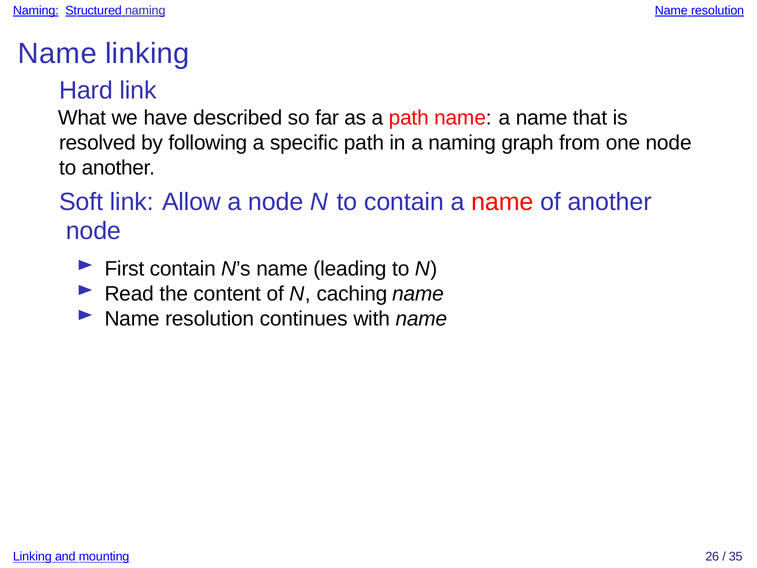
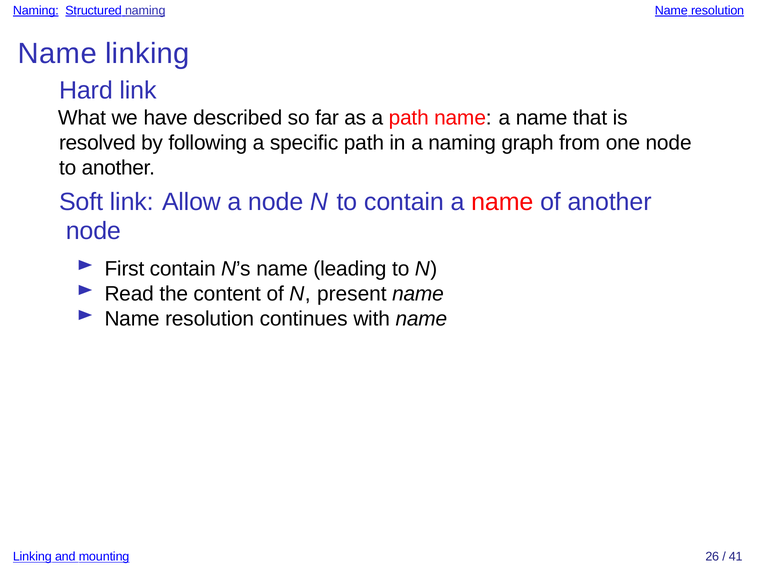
caching: caching -> present
35: 35 -> 41
